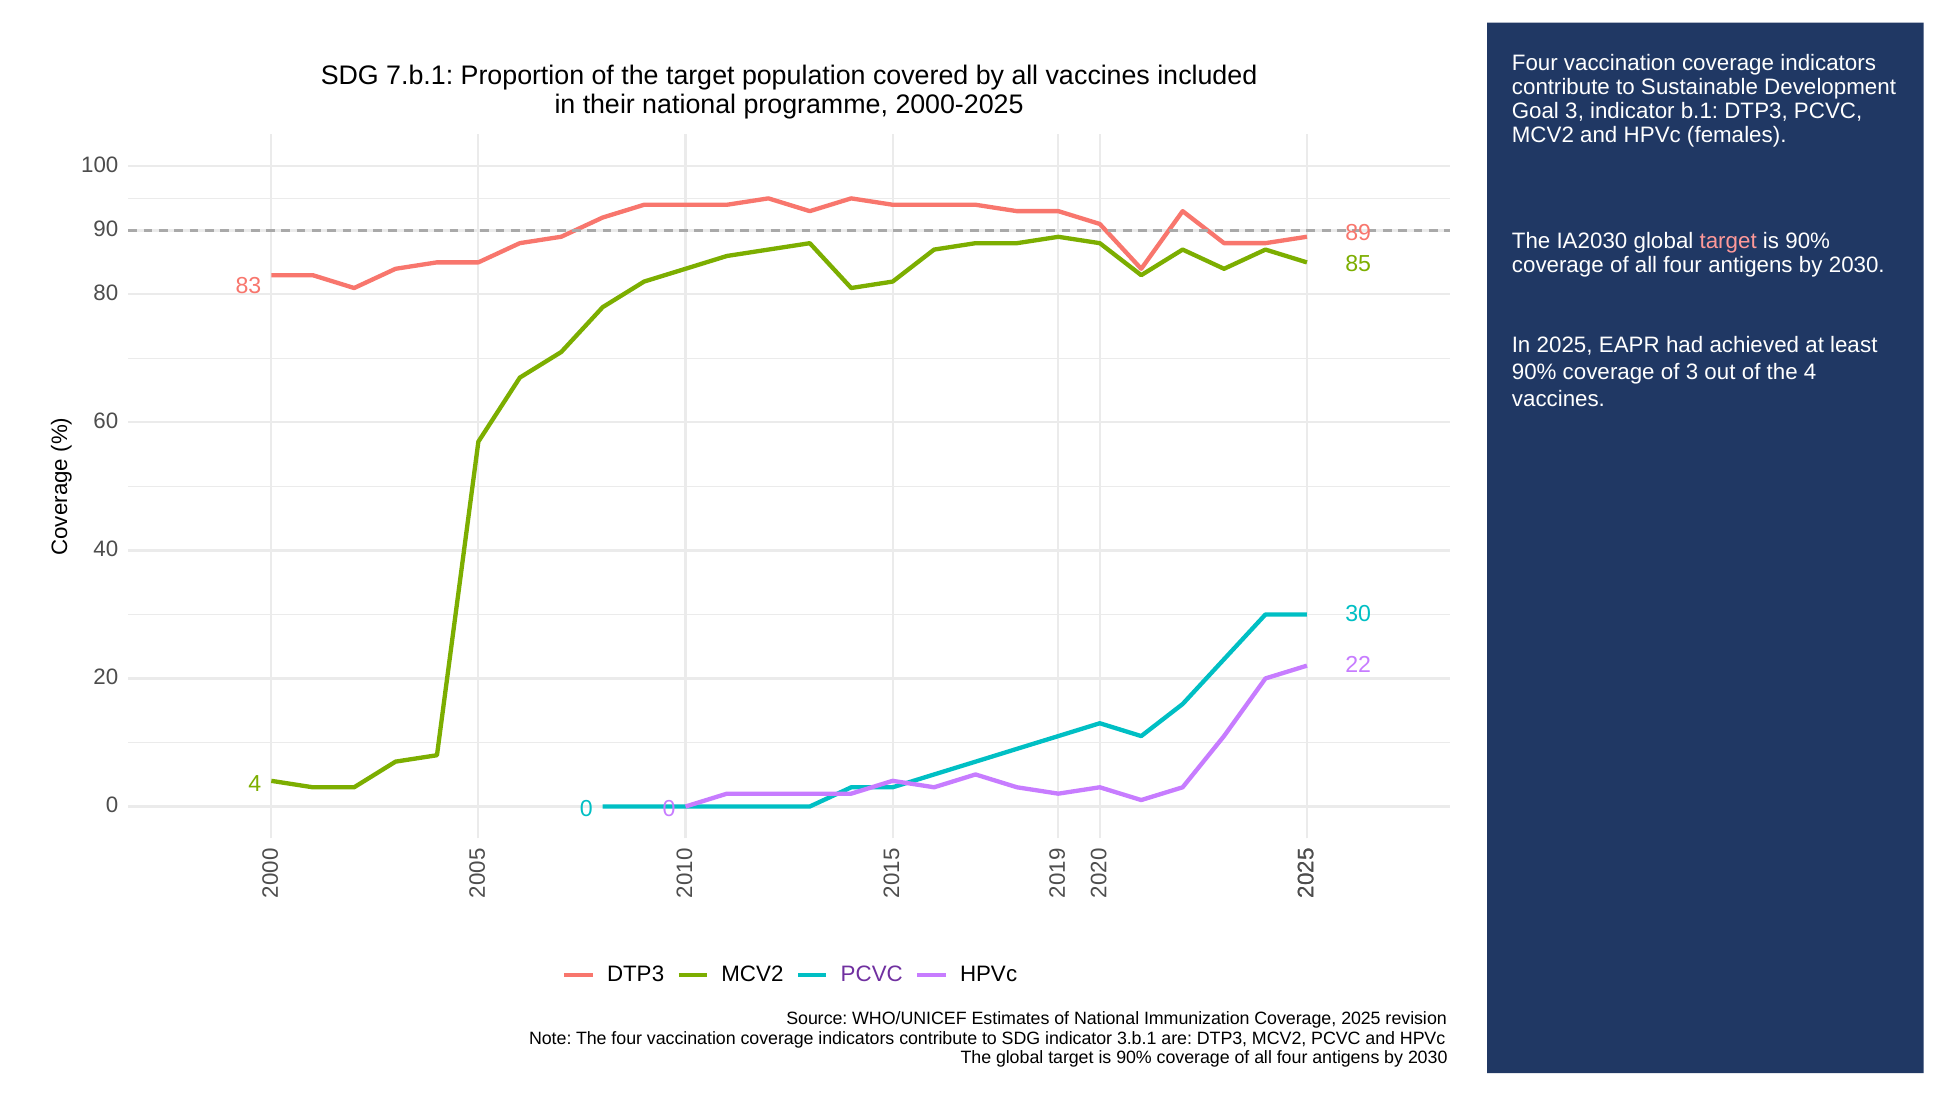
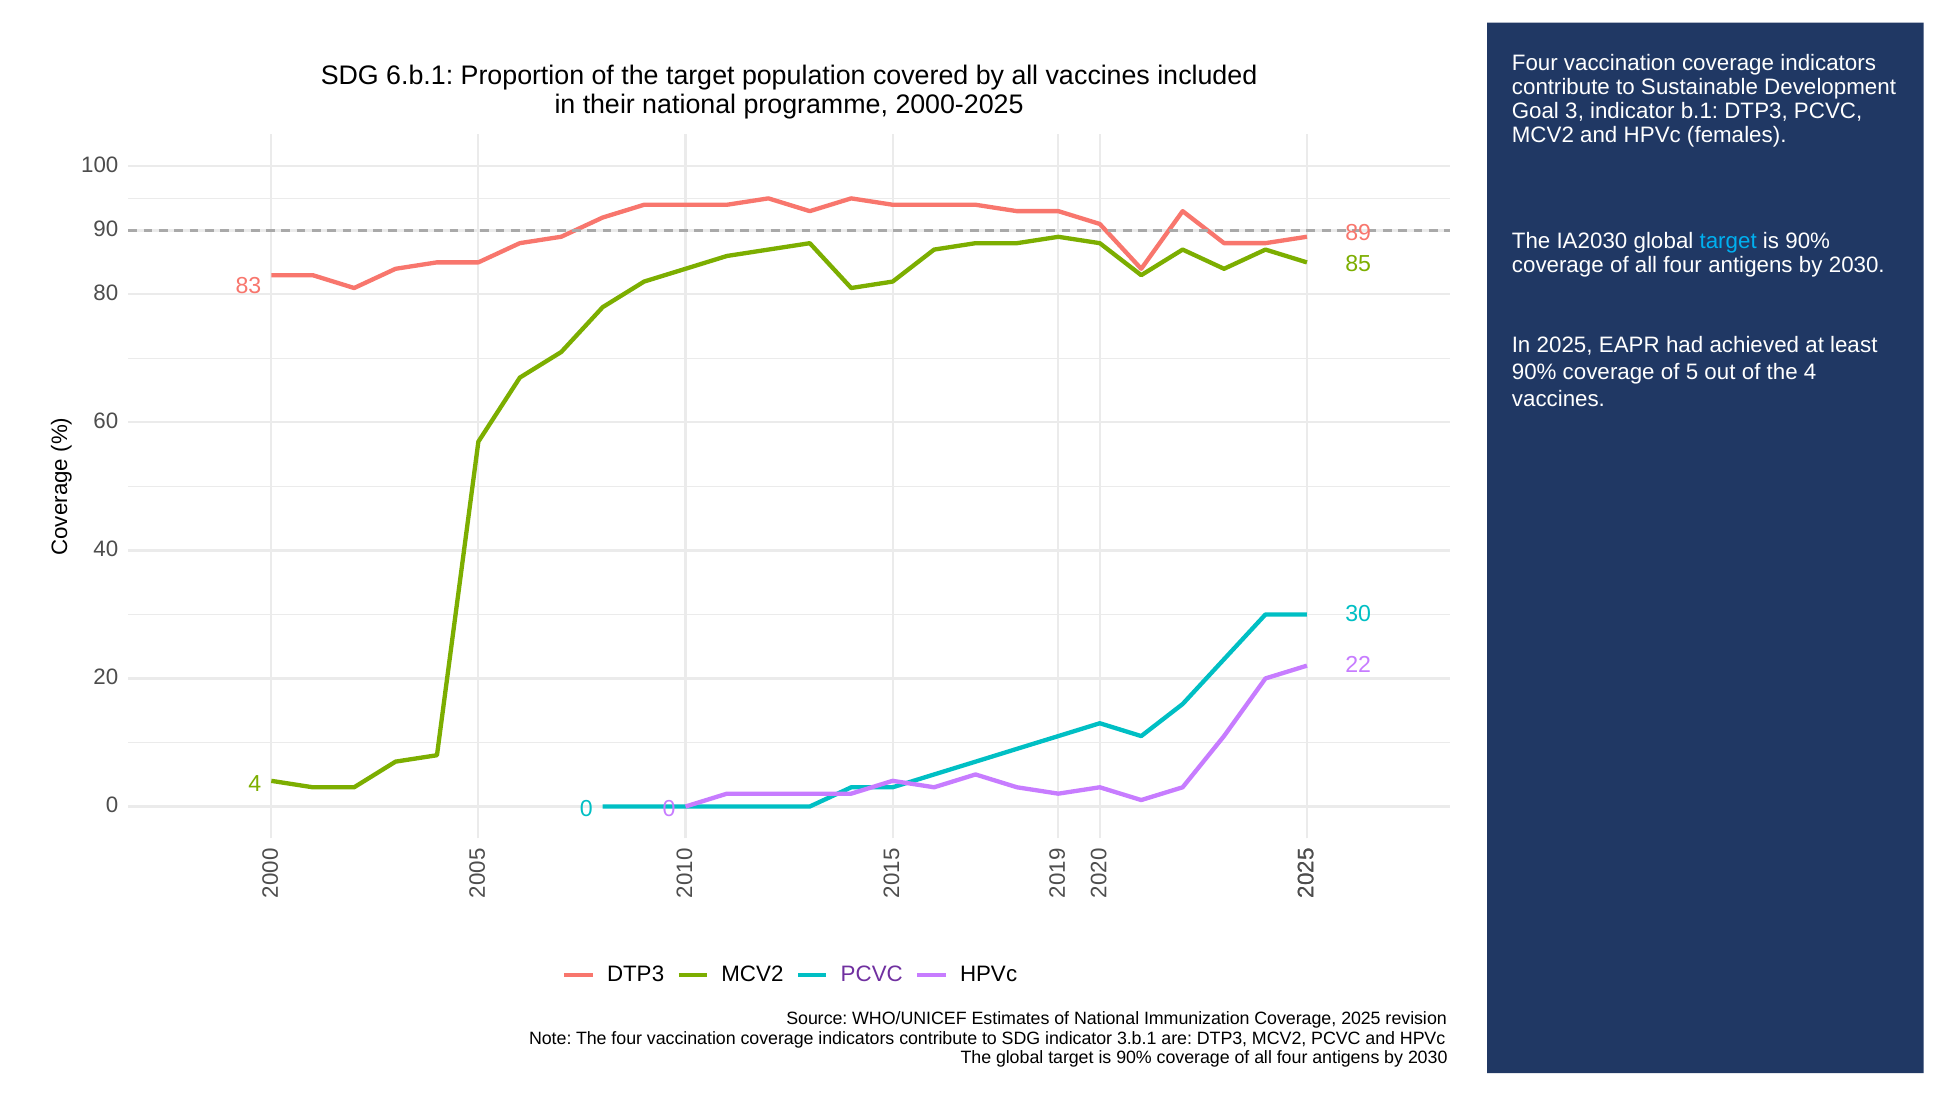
7.b.1: 7.b.1 -> 6.b.1
target at (1728, 241) colour: pink -> light blue
of 3: 3 -> 5
